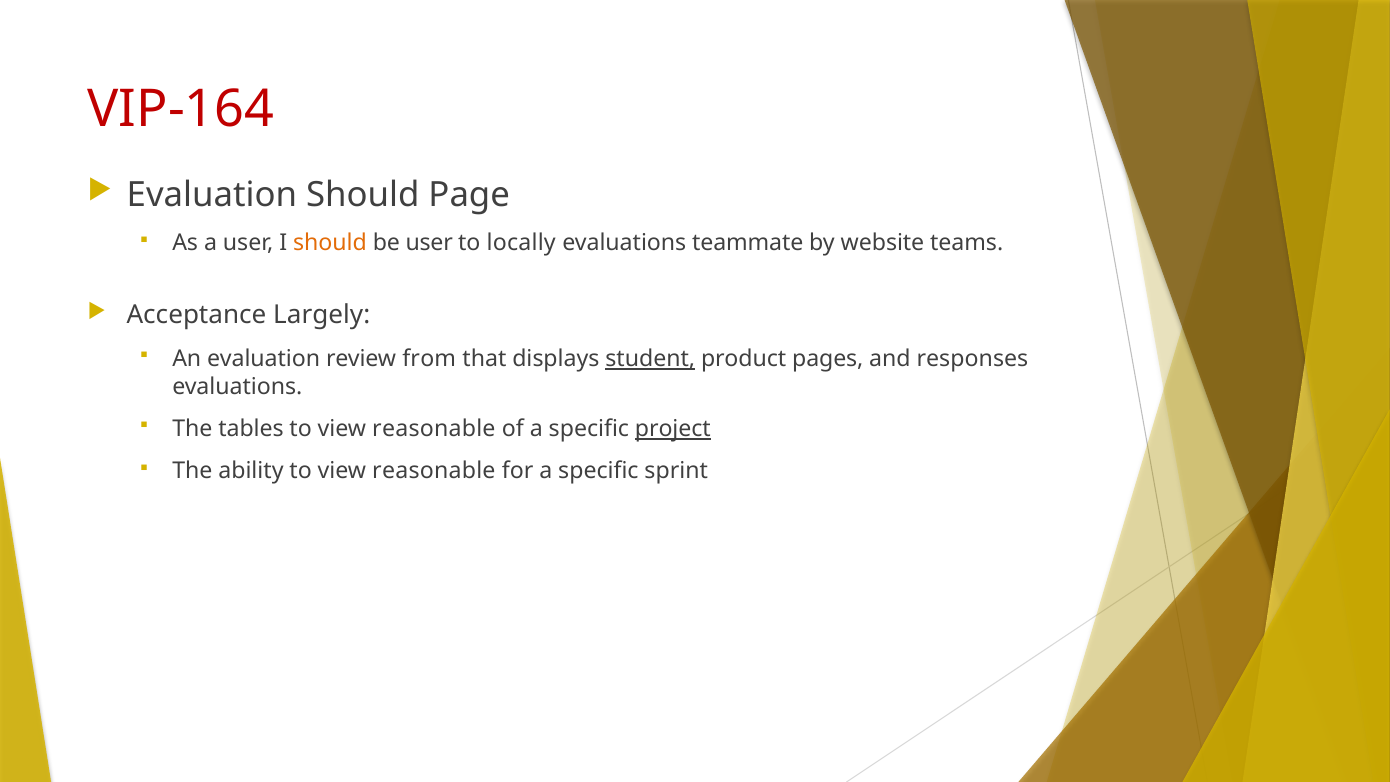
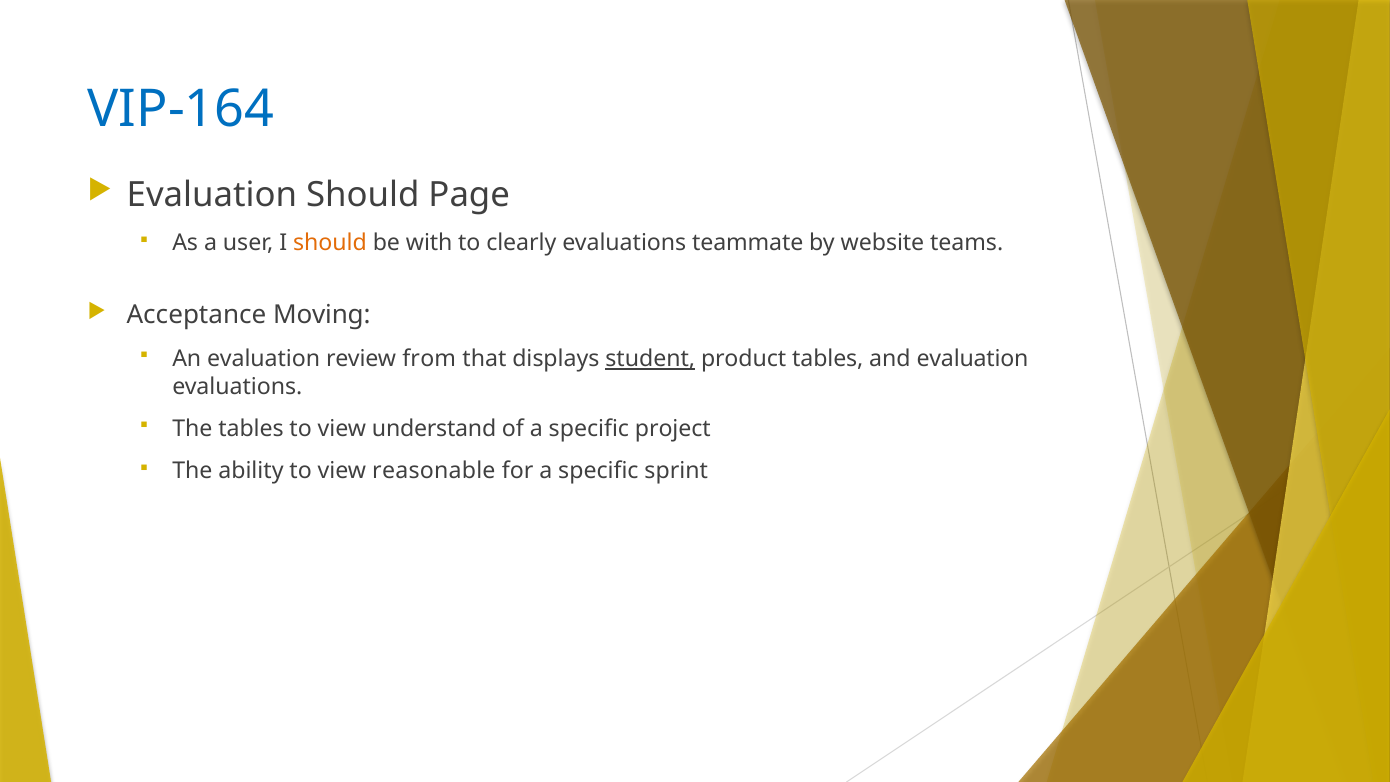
VIP-164 colour: red -> blue
be user: user -> with
locally: locally -> clearly
Largely: Largely -> Moving
product pages: pages -> tables
and responses: responses -> evaluation
reasonable at (434, 429): reasonable -> understand
project underline: present -> none
